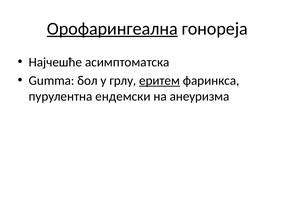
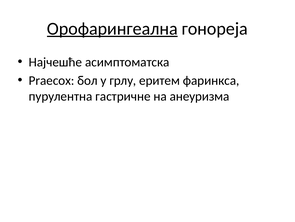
Gumma: Gumma -> Praecoх
еритем underline: present -> none
ендемски: ендемски -> гастричне
